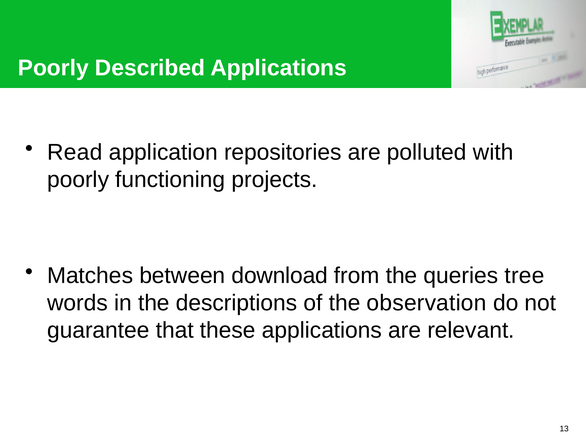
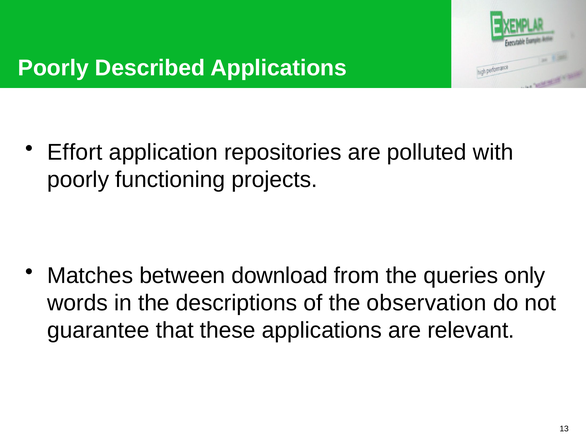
Read: Read -> Effort
tree: tree -> only
